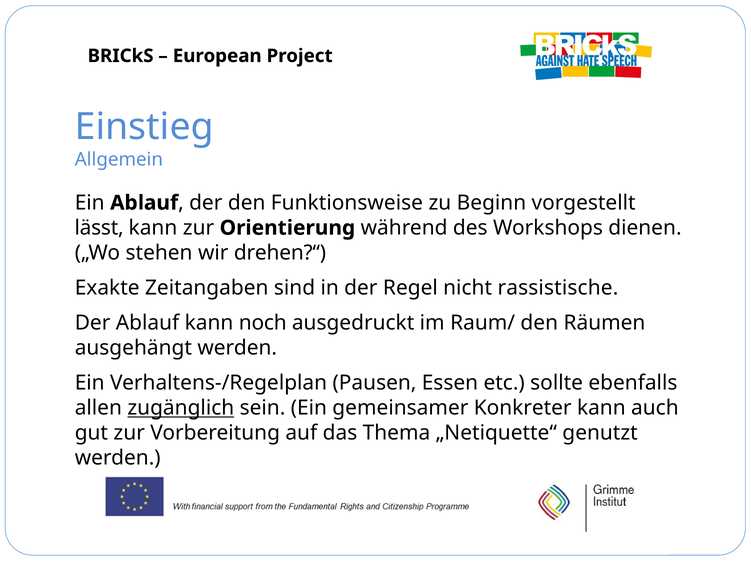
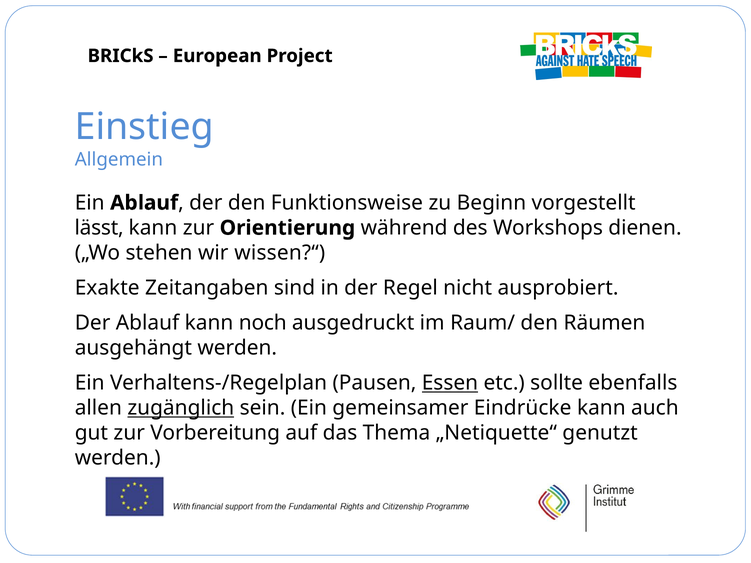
drehen?“: drehen?“ -> wissen?“
rassistische: rassistische -> ausprobiert
Essen underline: none -> present
Konkreter: Konkreter -> Eindrücke
